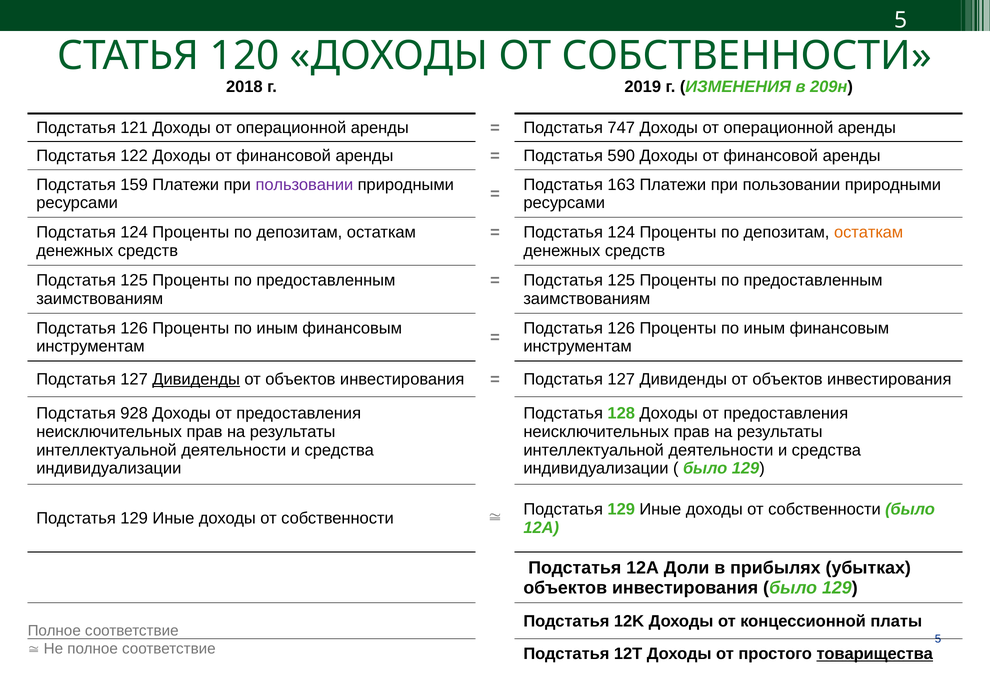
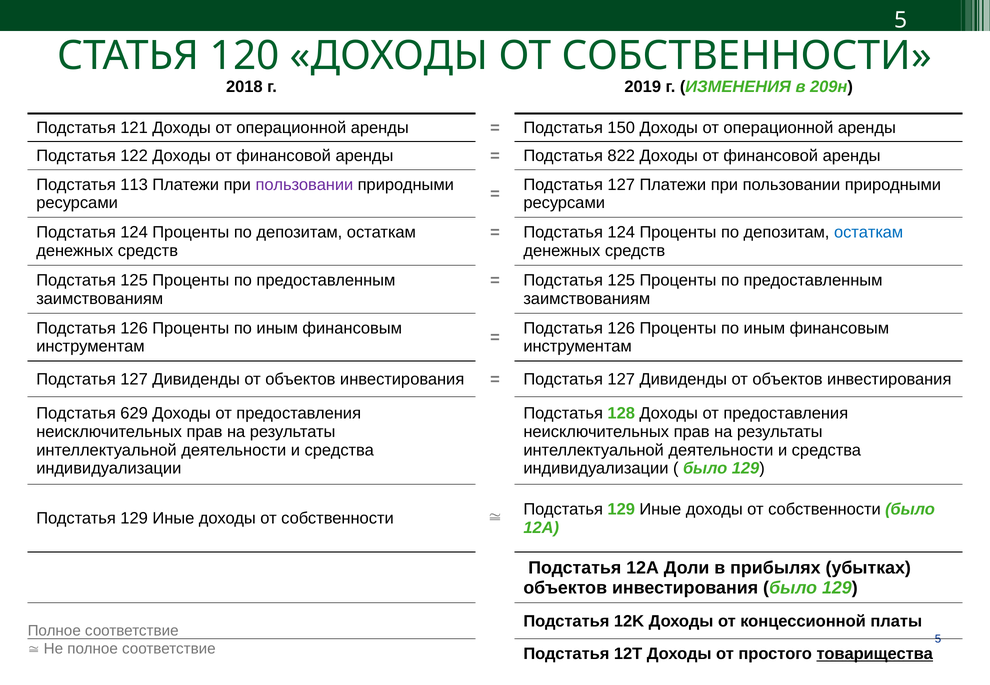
747: 747 -> 150
590: 590 -> 822
159: 159 -> 113
163 at (621, 185): 163 -> 127
остаткам at (869, 233) colour: orange -> blue
Дивиденды at (196, 379) underline: present -> none
928: 928 -> 629
